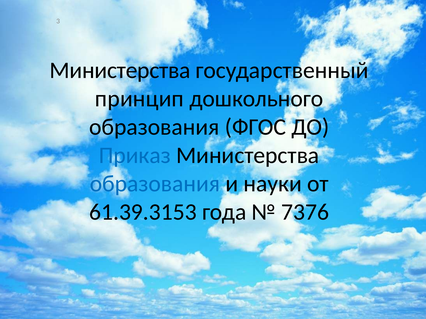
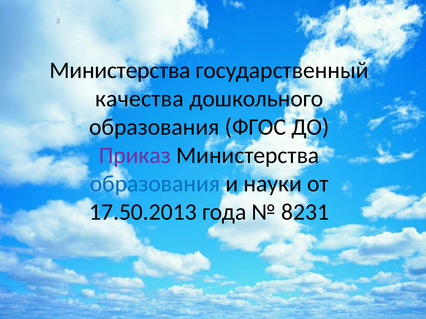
принцип: принцип -> качества
Приказ colour: blue -> purple
61.39.3153: 61.39.3153 -> 17.50.2013
7376: 7376 -> 8231
